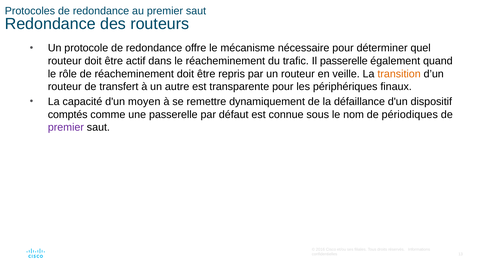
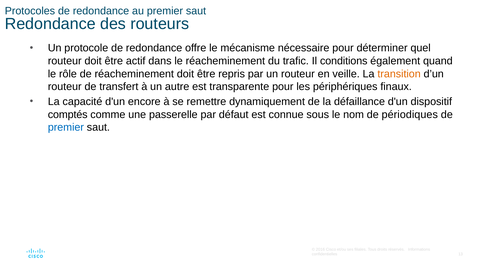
Il passerelle: passerelle -> conditions
moyen: moyen -> encore
premier at (66, 127) colour: purple -> blue
